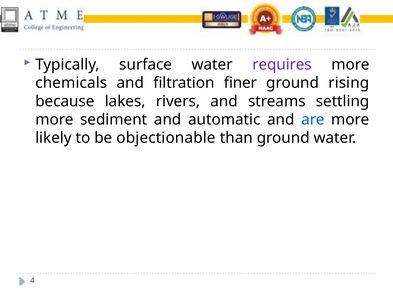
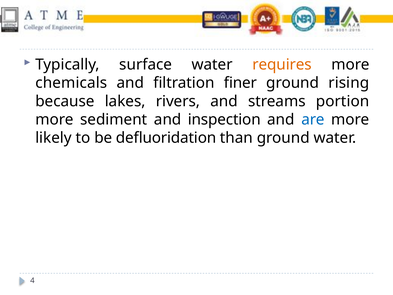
requires colour: purple -> orange
settling: settling -> portion
automatic: automatic -> inspection
objectionable: objectionable -> defluoridation
